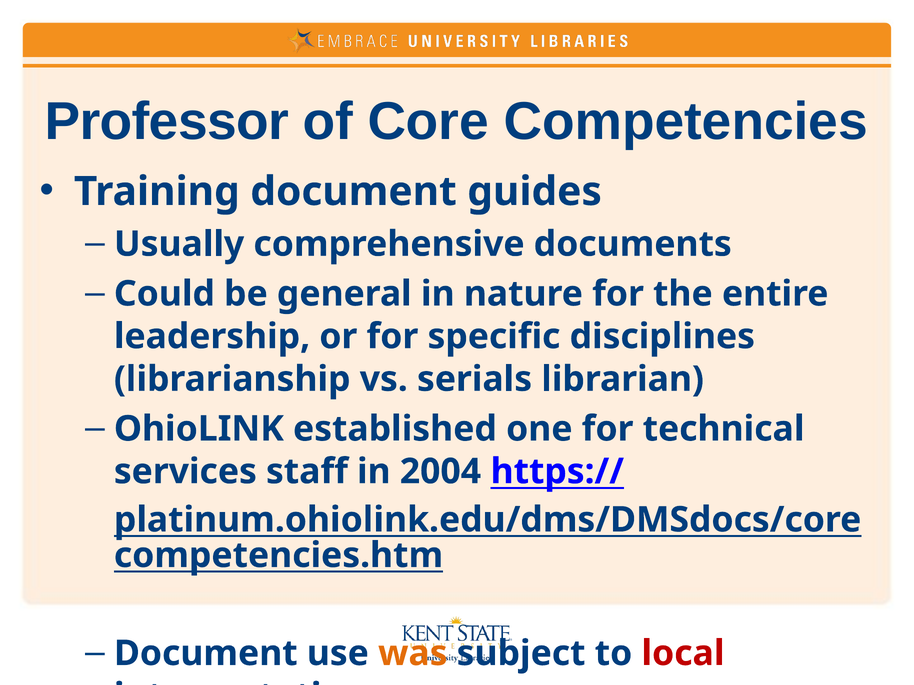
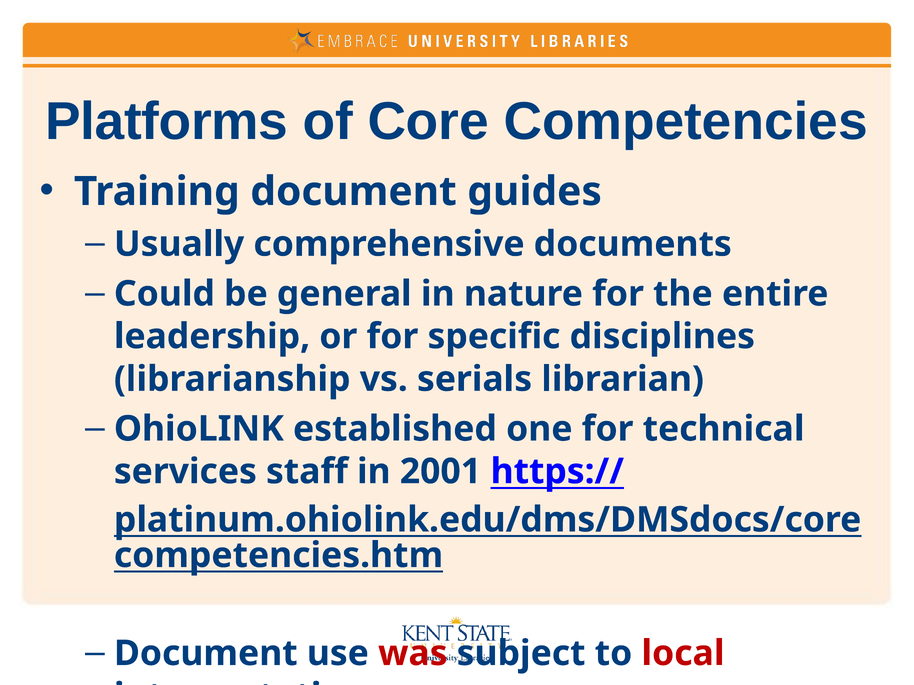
Professor: Professor -> Platforms
2004: 2004 -> 2001
was colour: orange -> red
